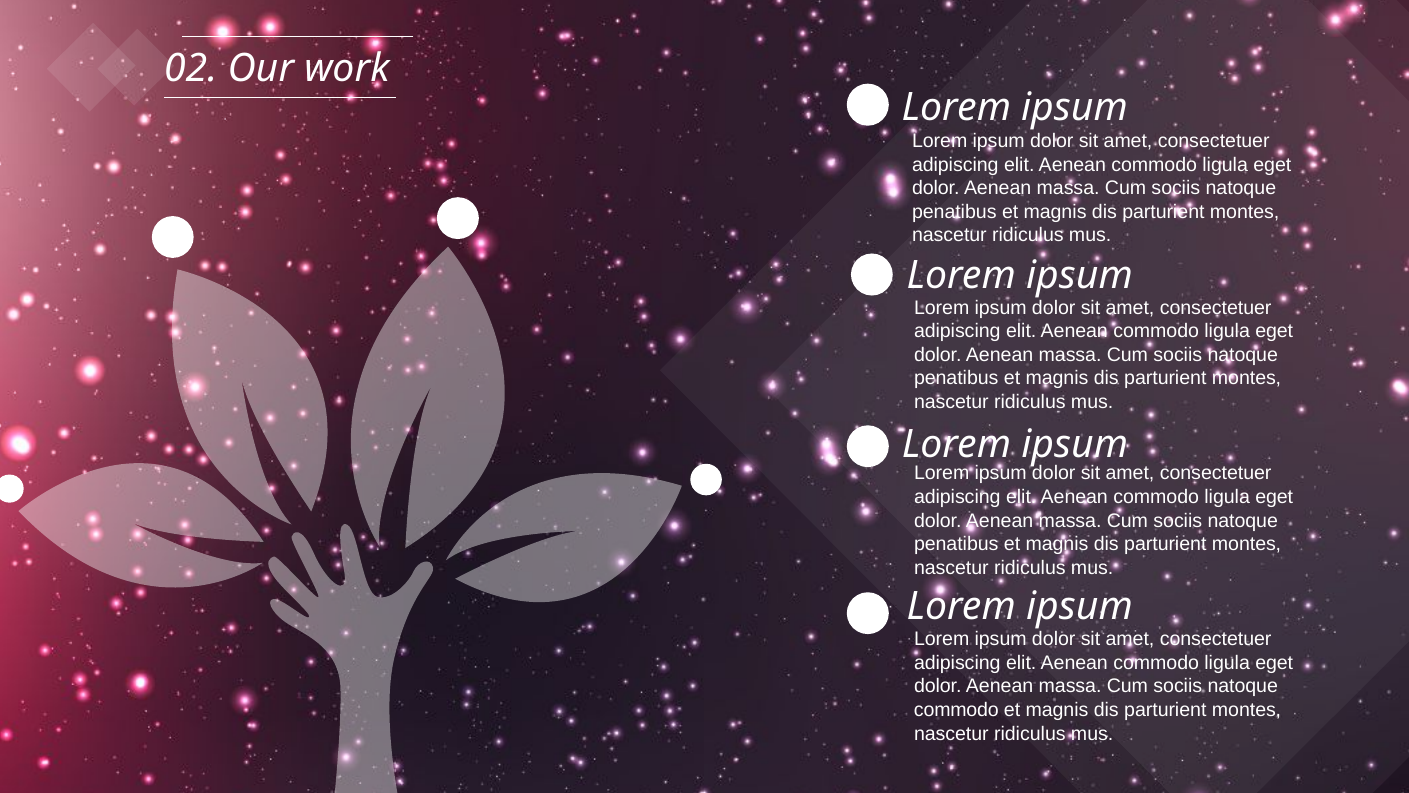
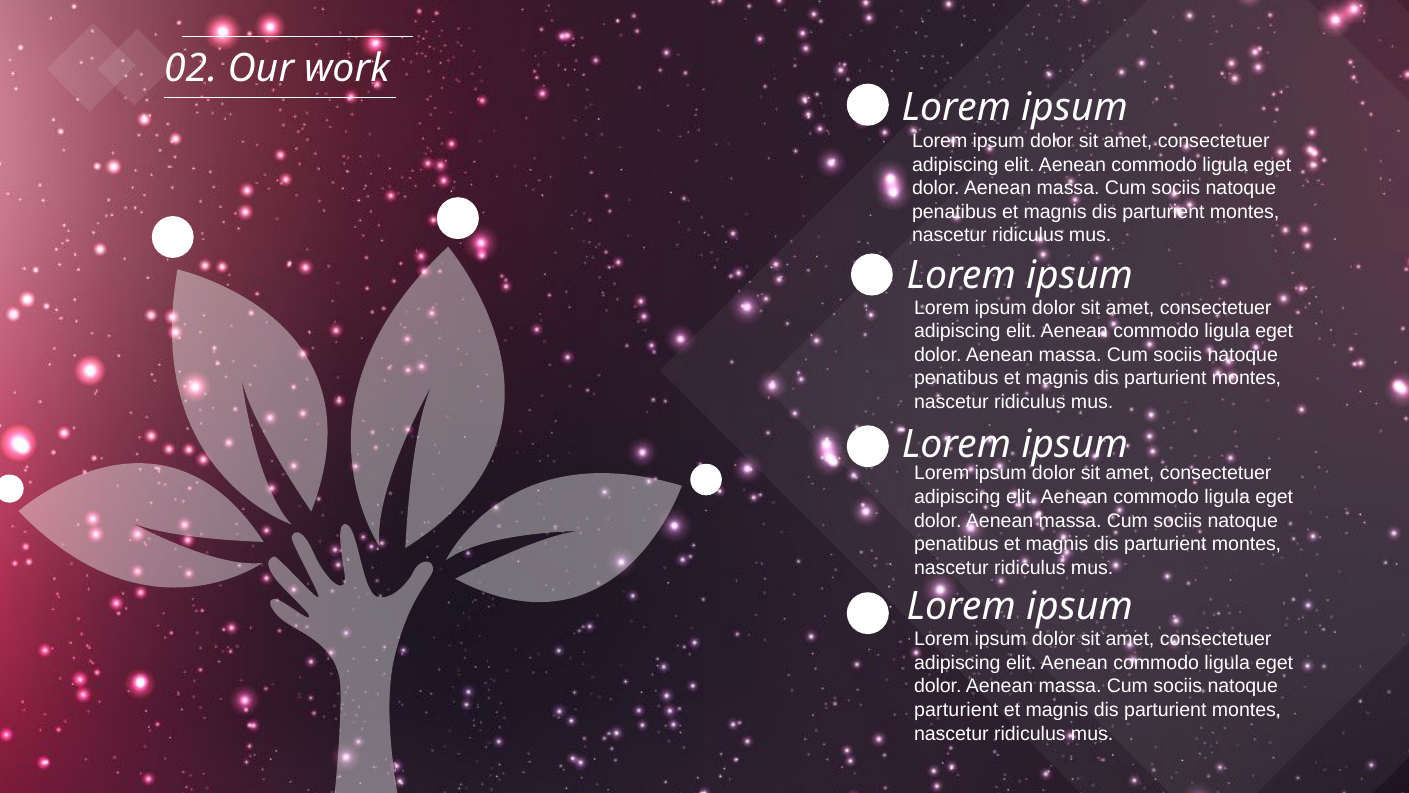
commodo at (956, 710): commodo -> parturient
